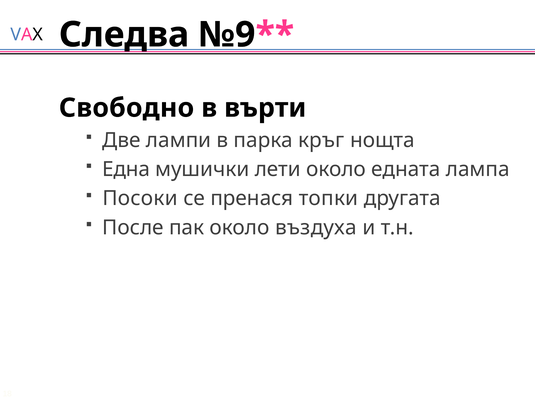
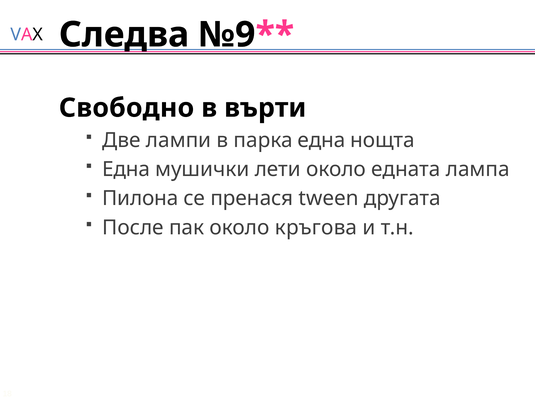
парка кръг: кръг -> една
Посоки: Посоки -> Пилона
топки: топки -> tween
въздуха: въздуха -> кръгова
